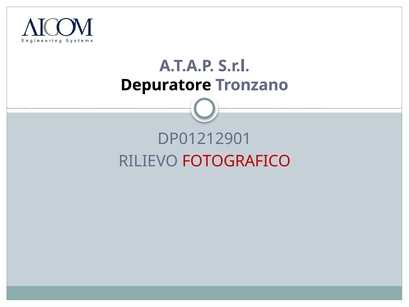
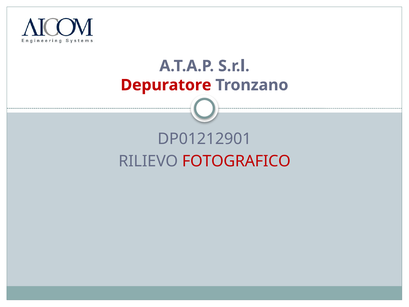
Depuratore colour: black -> red
